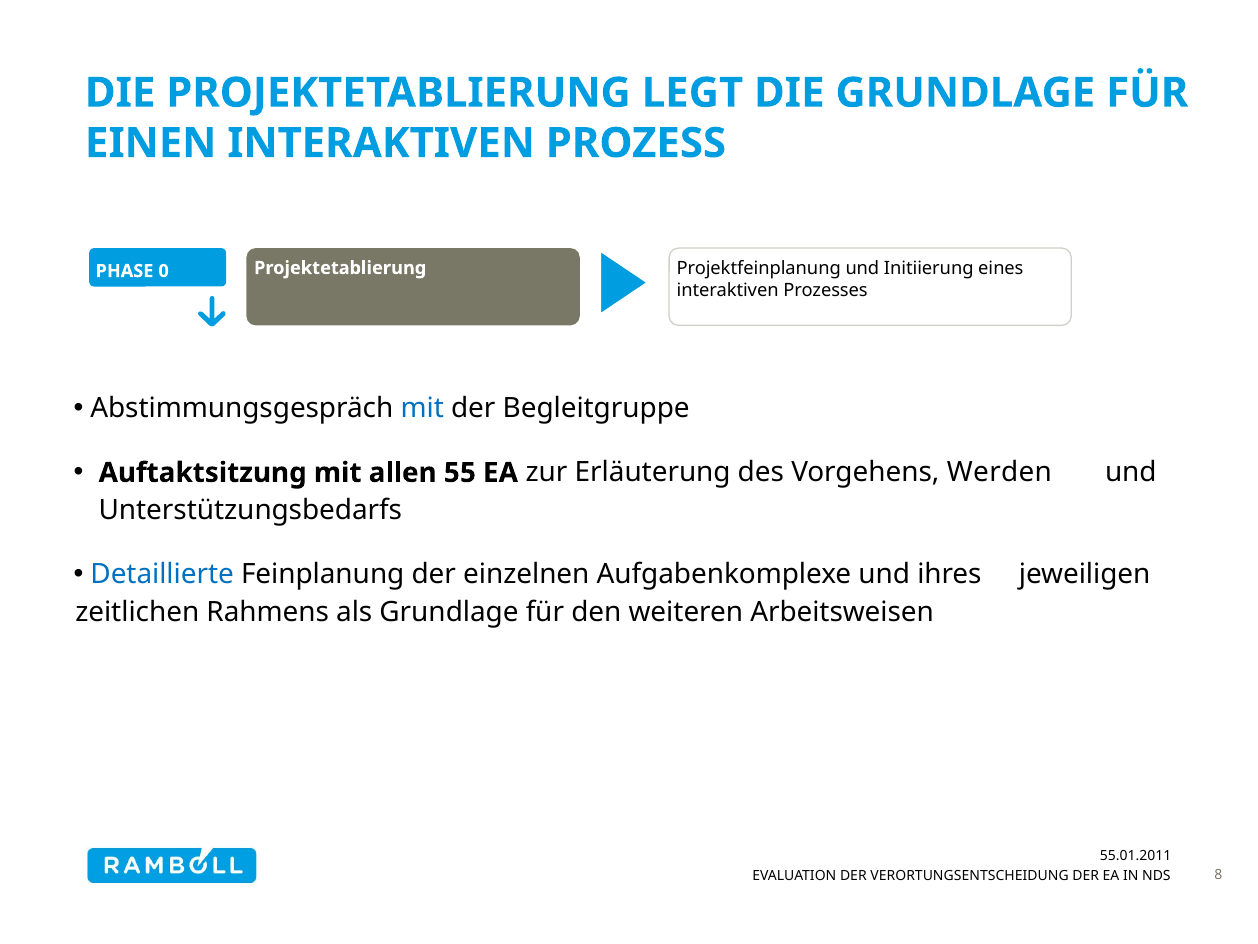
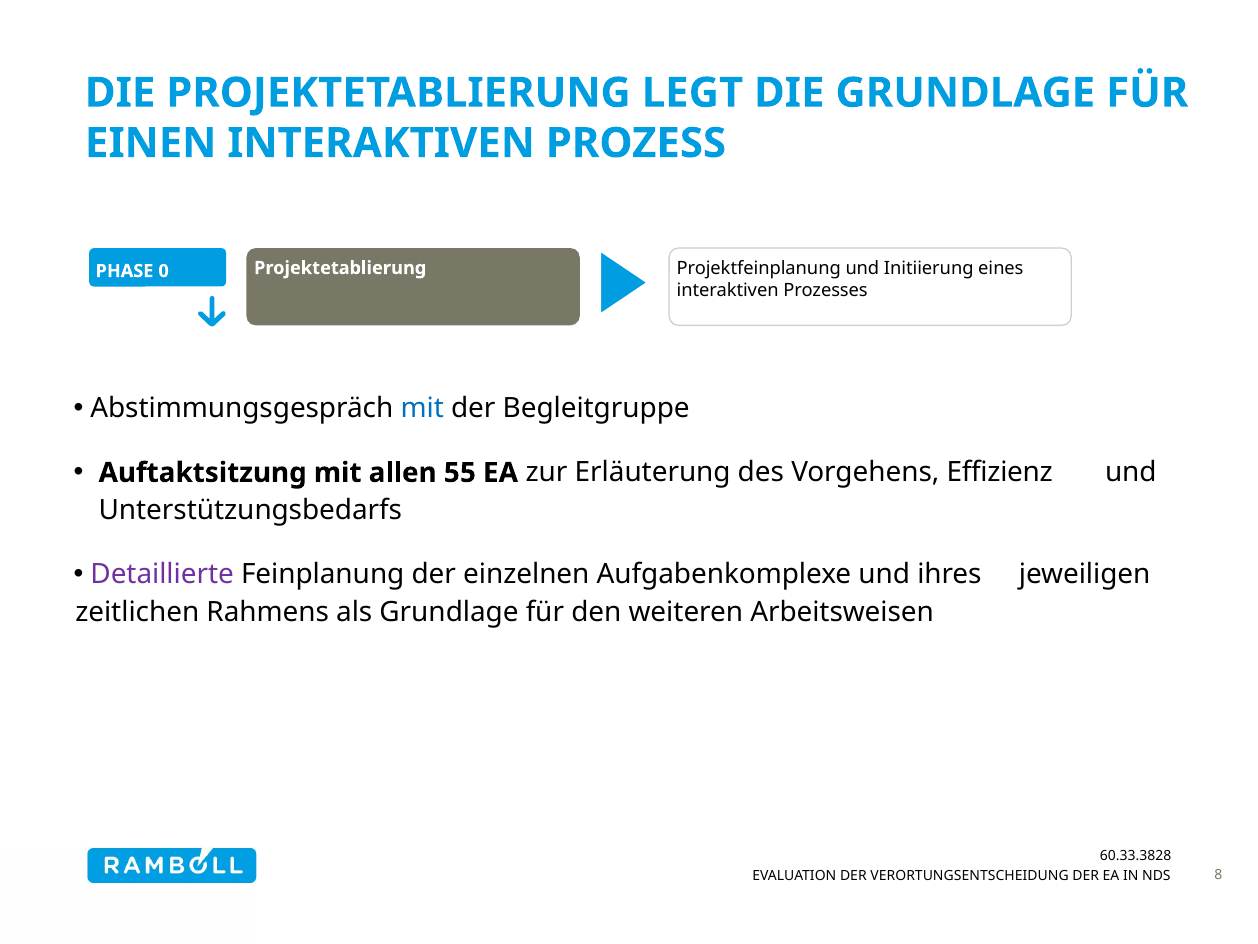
Werden: Werden -> Effizienz
Detaillierte colour: blue -> purple
55.01.2011: 55.01.2011 -> 60.33.3828
